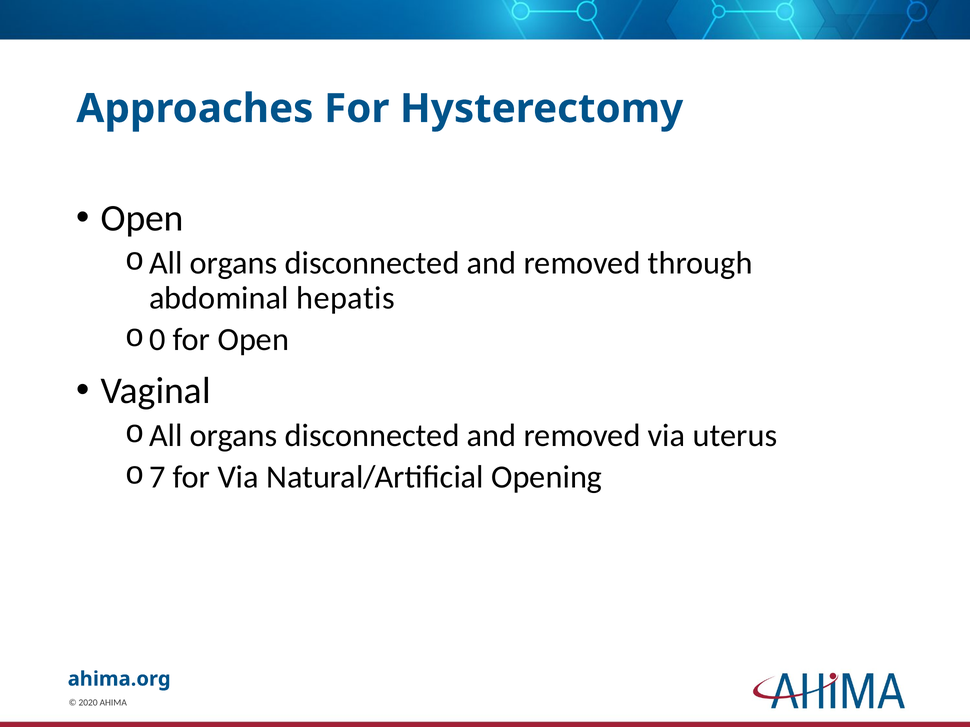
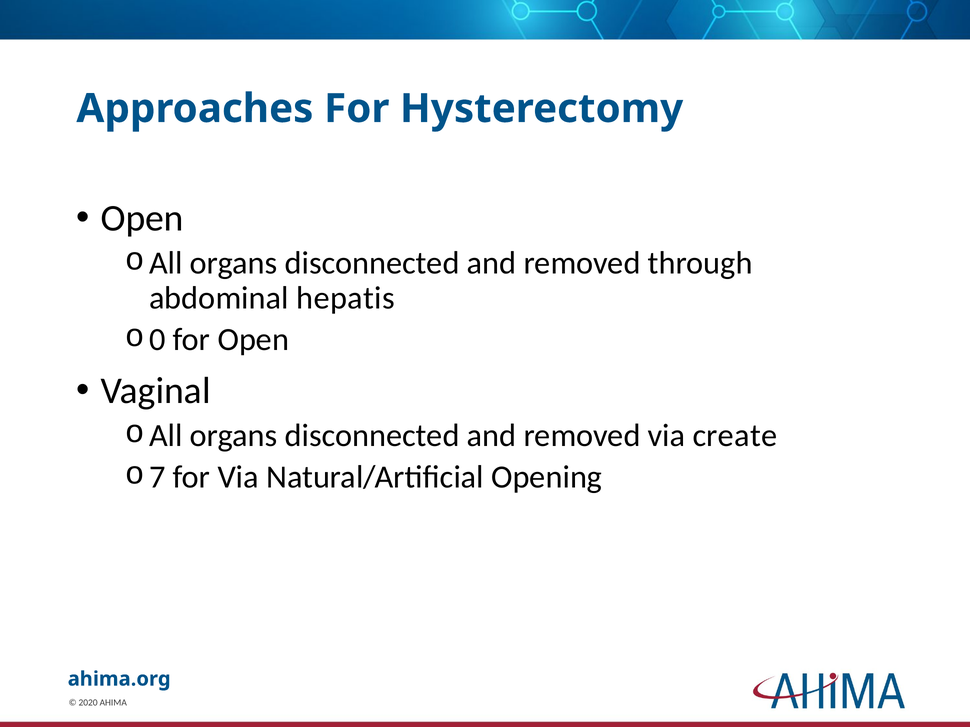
uterus: uterus -> create
